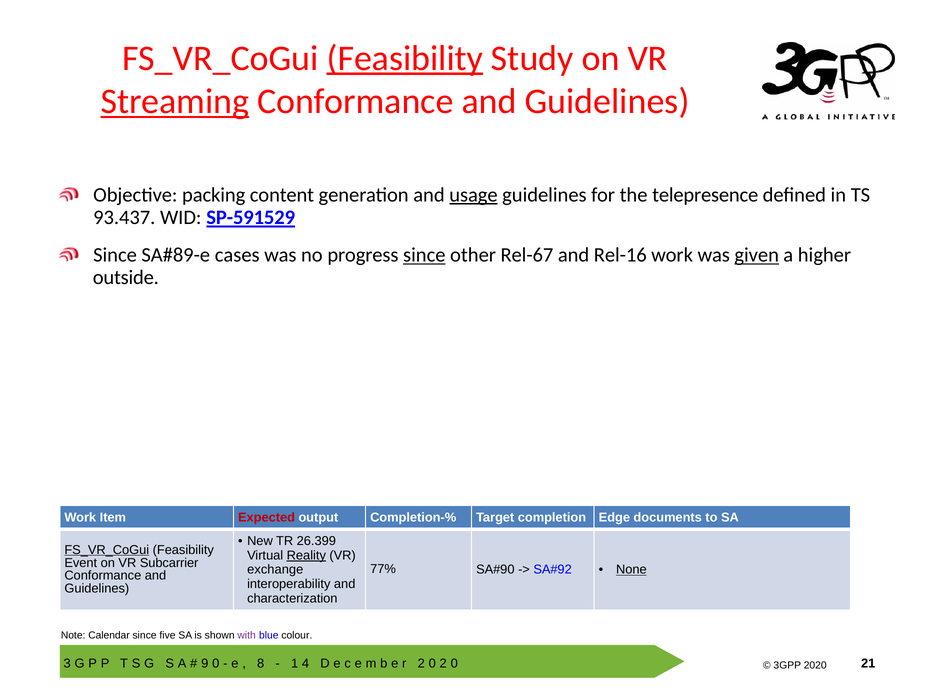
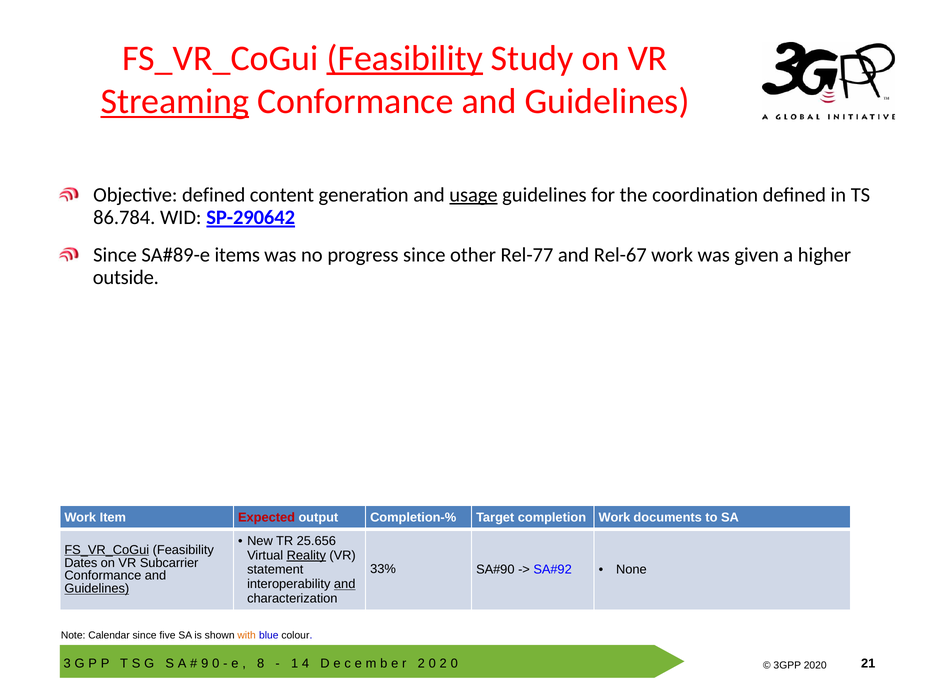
Objective packing: packing -> defined
telepresence: telepresence -> coordination
93.437: 93.437 -> 86.784
SP-591529: SP-591529 -> SP-290642
cases: cases -> items
since at (424, 255) underline: present -> none
Rel-67: Rel-67 -> Rel-77
Rel-16: Rel-16 -> Rel-67
given underline: present -> none
completion Edge: Edge -> Work
26.399: 26.399 -> 25.656
Event: Event -> Dates
77%: 77% -> 33%
None underline: present -> none
exchange: exchange -> statement
and at (345, 585) underline: none -> present
Guidelines at (97, 589) underline: none -> present
with colour: purple -> orange
